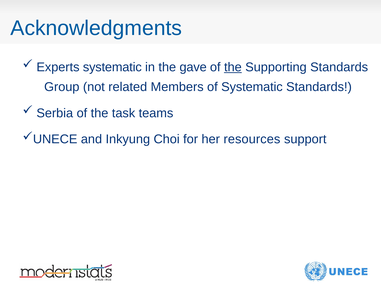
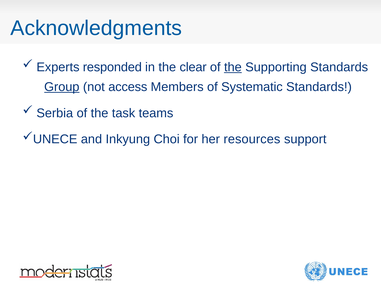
Experts systematic: systematic -> responded
gave: gave -> clear
Group underline: none -> present
related: related -> access
